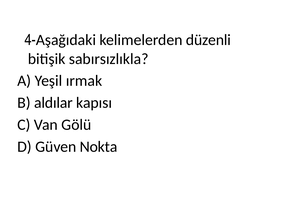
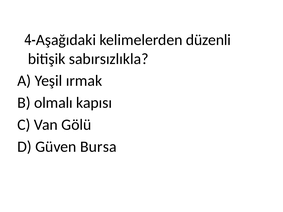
aldılar: aldılar -> olmalı
Nokta: Nokta -> Bursa
